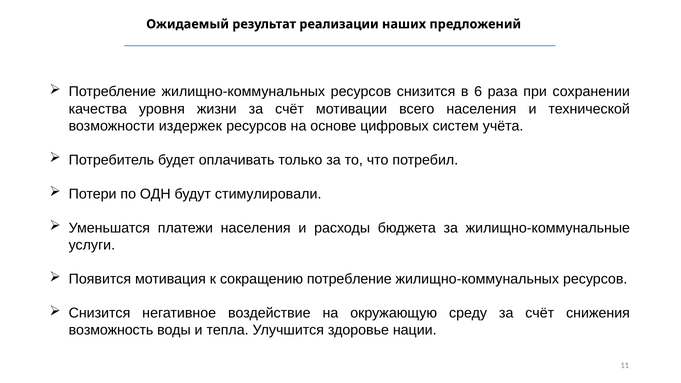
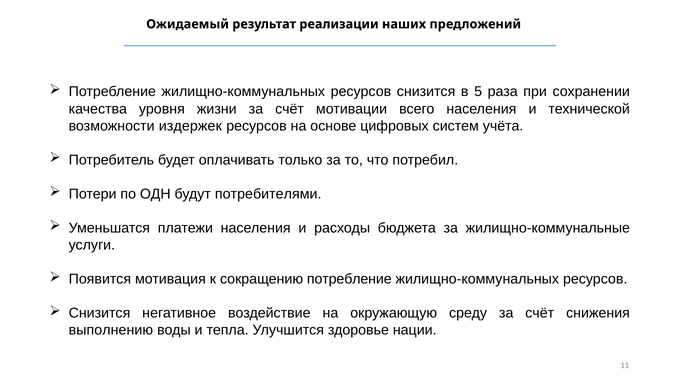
6: 6 -> 5
стимулировали: стимулировали -> потребителями
возможность: возможность -> выполнению
